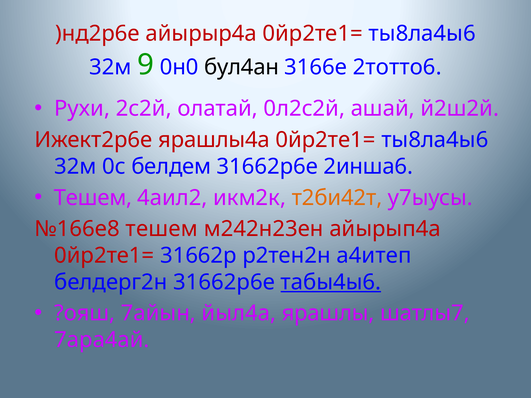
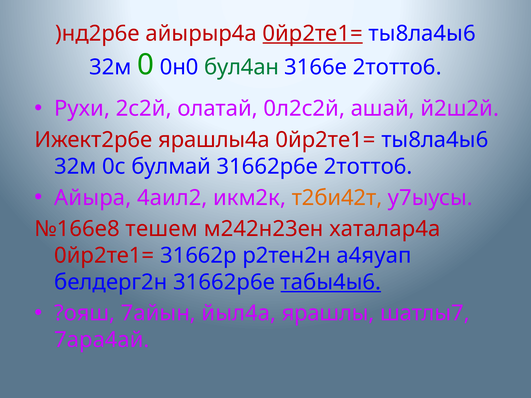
0йр2те1= at (313, 33) underline: none -> present
9: 9 -> 0
бул4ан colour: black -> green
белдем: белдем -> булмай
31662р6е 2инша6: 2инша6 -> 2тотто6
Тешем at (93, 198): Тешем -> Айыра
айырып4а: айырып4а -> хаталар4а
а4итеп: а4итеп -> а4яуап
